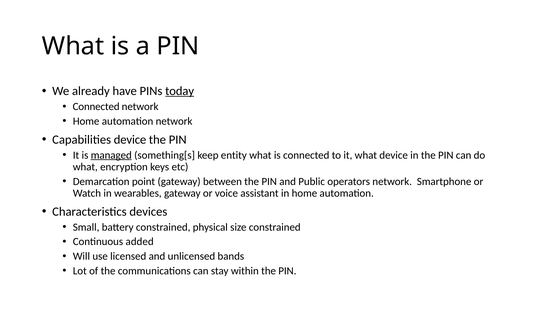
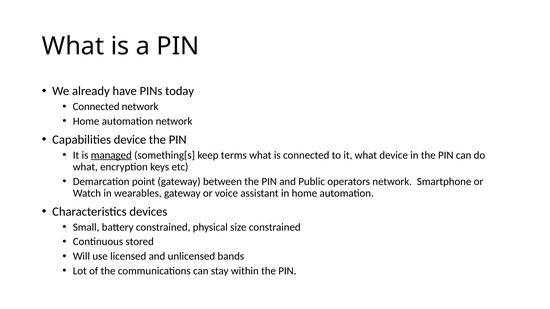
today underline: present -> none
entity: entity -> terms
added: added -> stored
